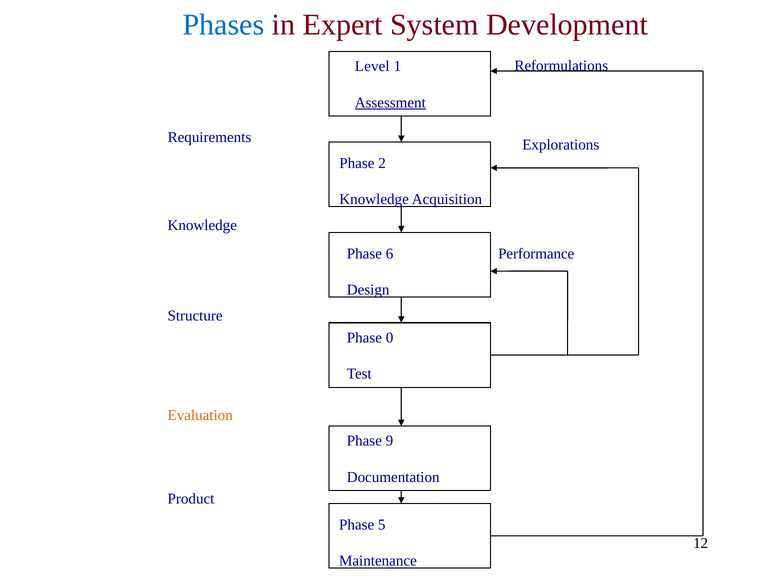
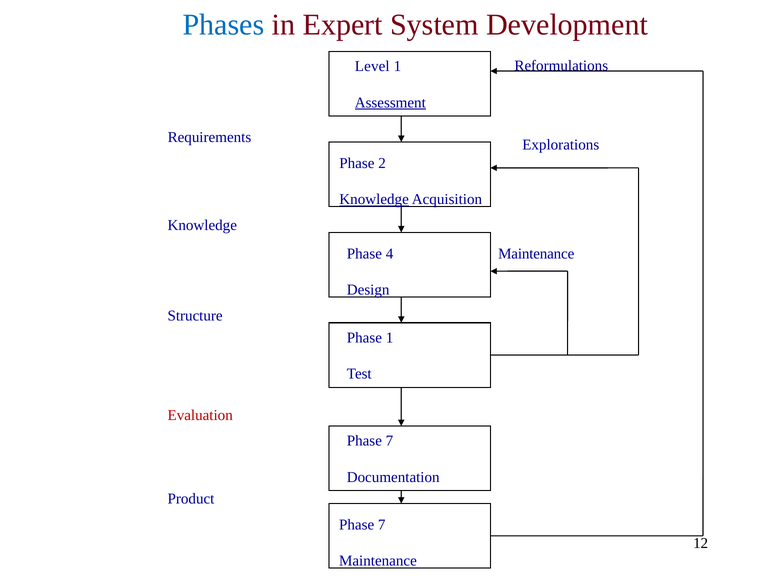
Knowledge at (374, 199) underline: none -> present
6: 6 -> 4
Performance at (536, 254): Performance -> Maintenance
Phase 0: 0 -> 1
Evaluation colour: orange -> red
9 at (389, 441): 9 -> 7
5 at (382, 524): 5 -> 7
